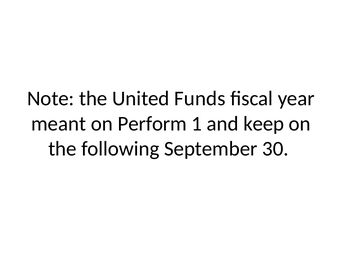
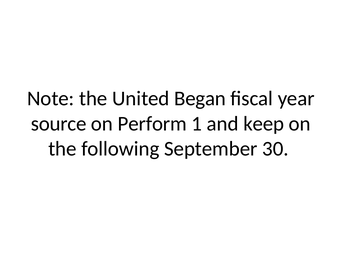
Funds: Funds -> Began
meant: meant -> source
